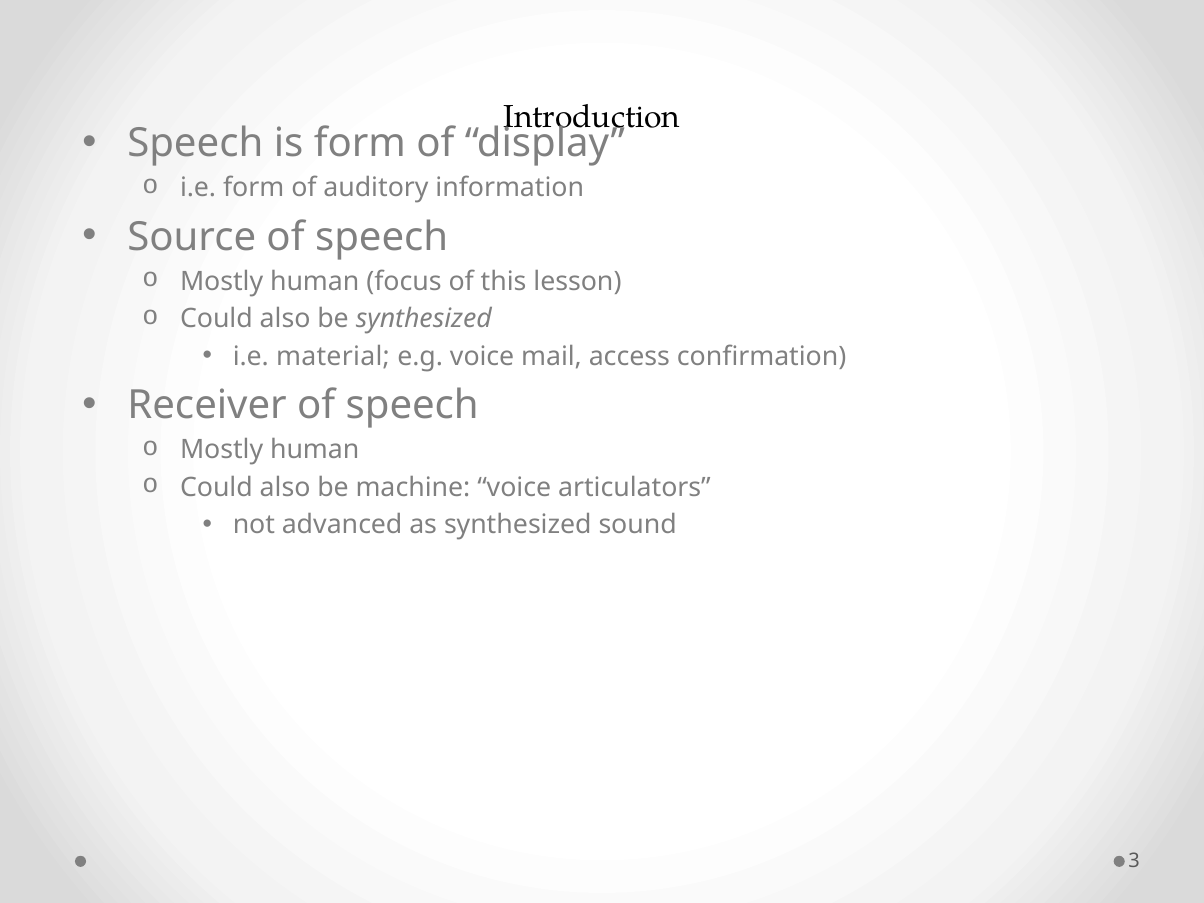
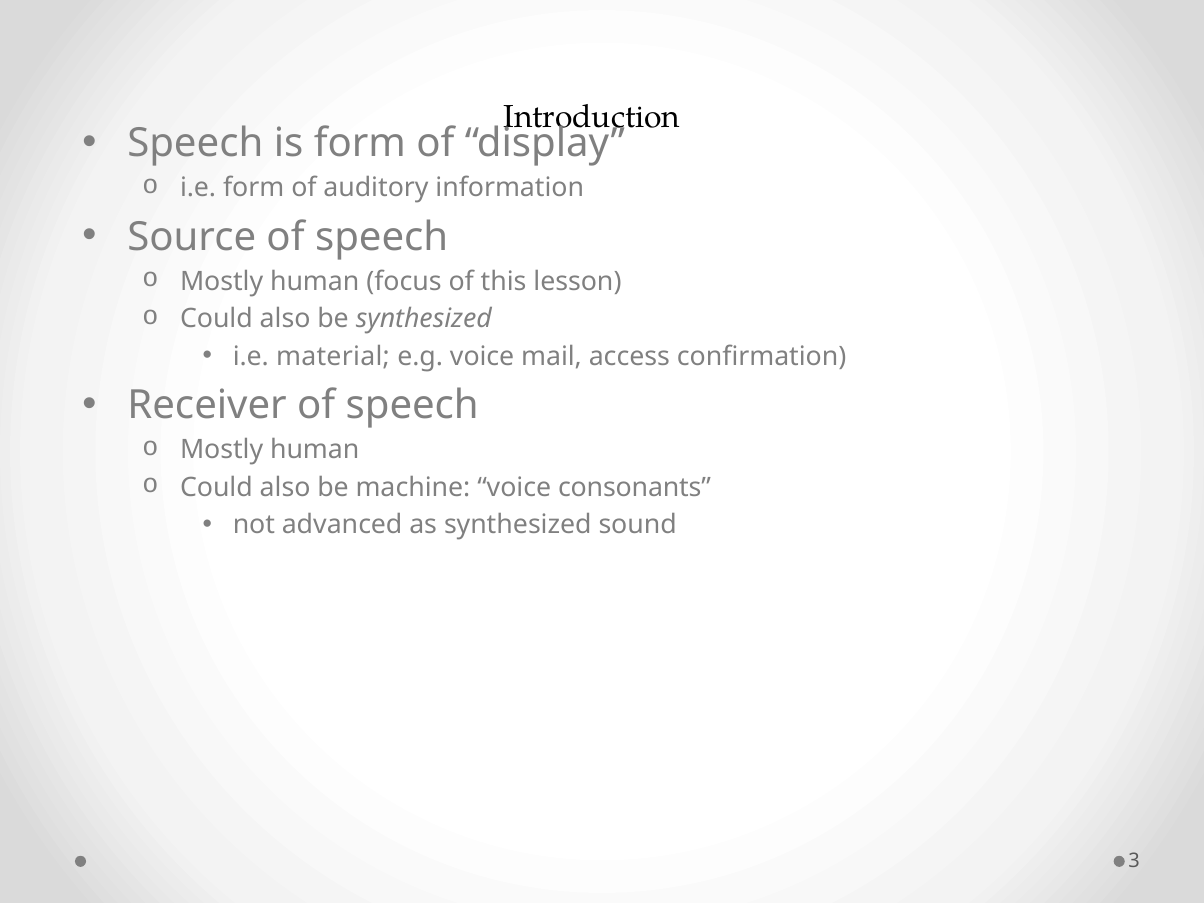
articulators: articulators -> consonants
